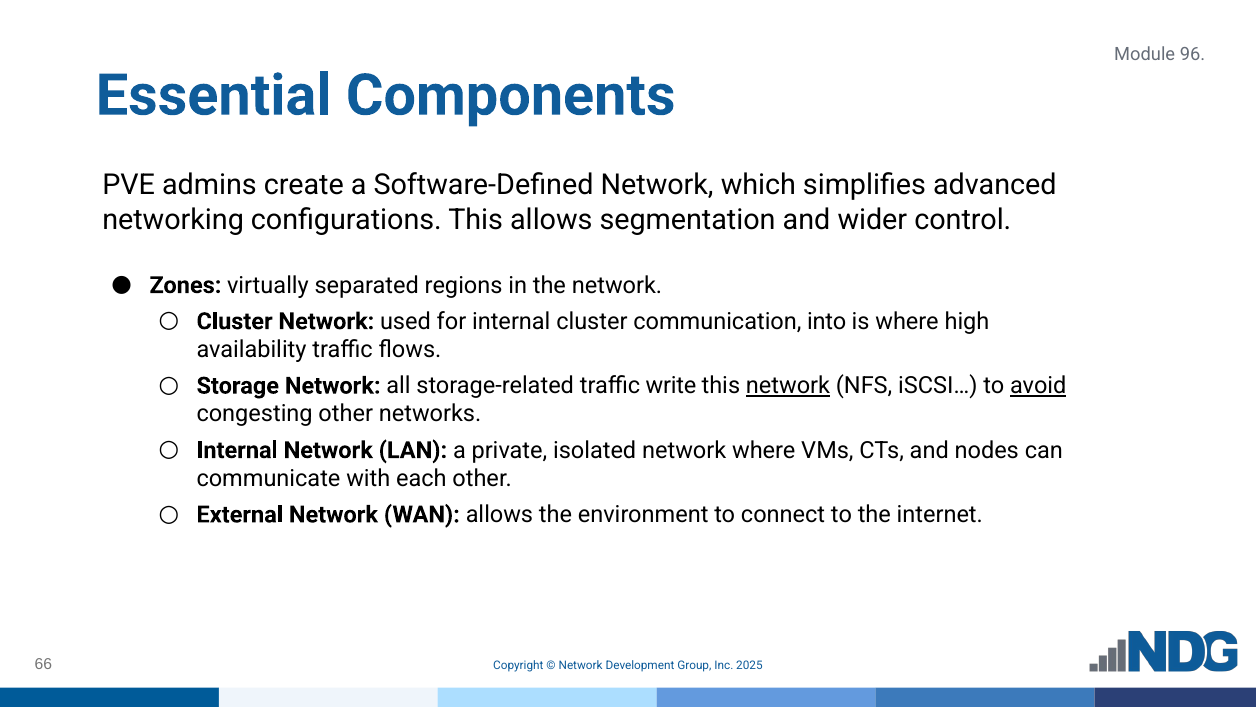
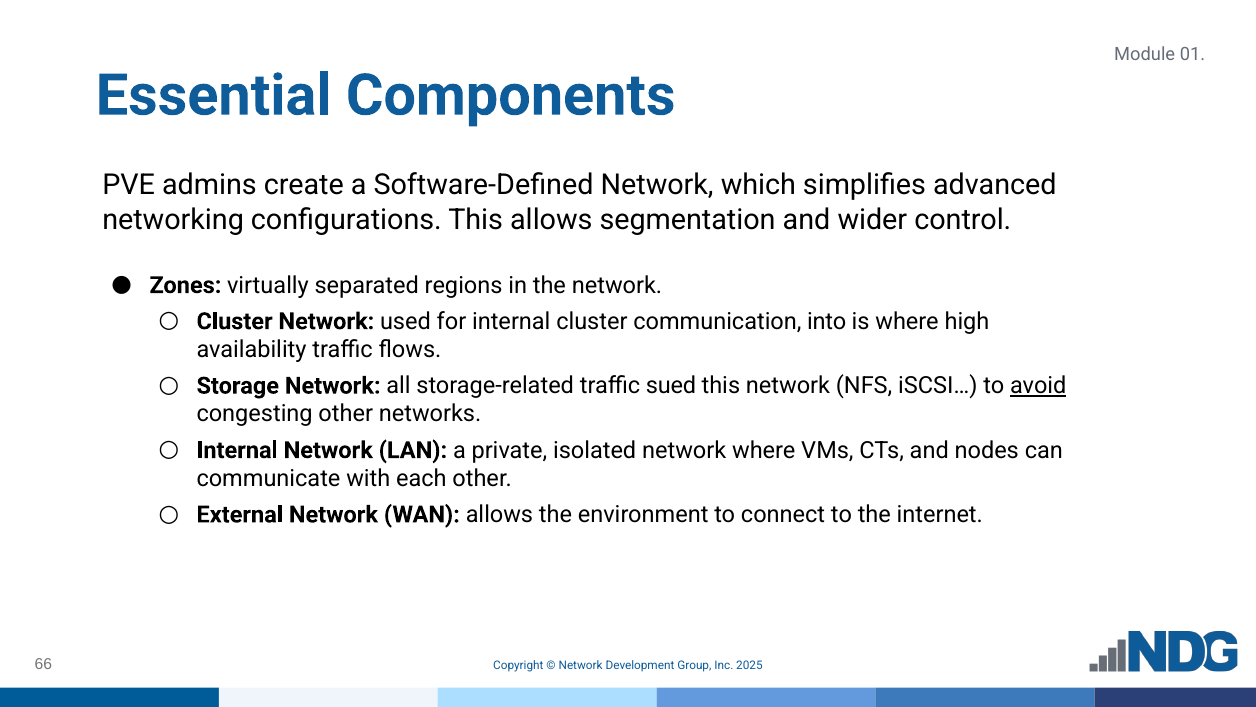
96: 96 -> 01
write: write -> sued
network at (788, 386) underline: present -> none
